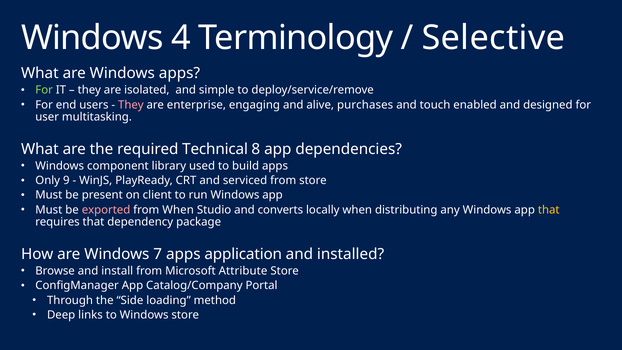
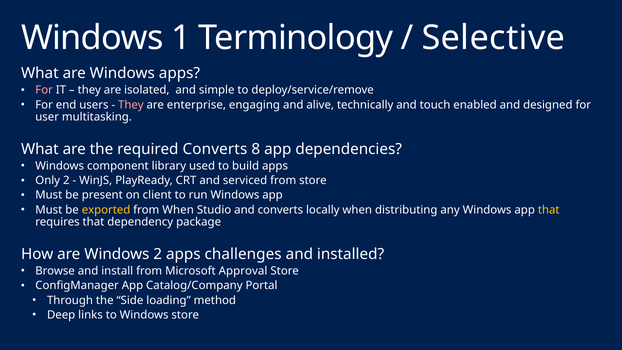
4: 4 -> 1
For at (44, 90) colour: light green -> pink
purchases: purchases -> technically
required Technical: Technical -> Converts
Only 9: 9 -> 2
exported colour: pink -> yellow
Windows 7: 7 -> 2
application: application -> challenges
Attribute: Attribute -> Approval
